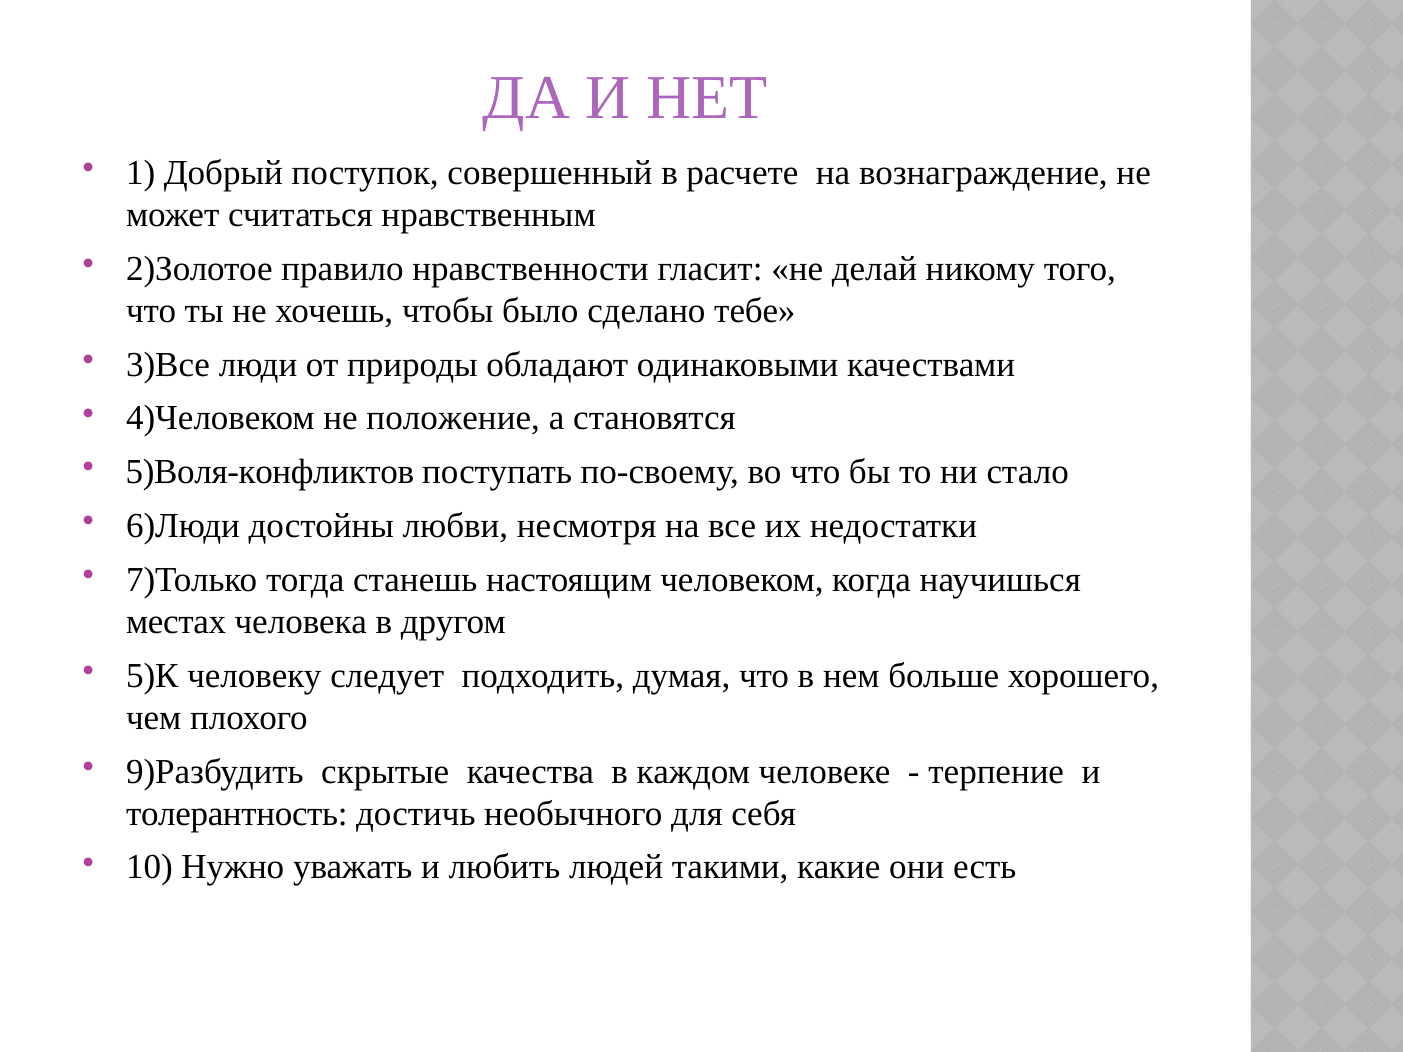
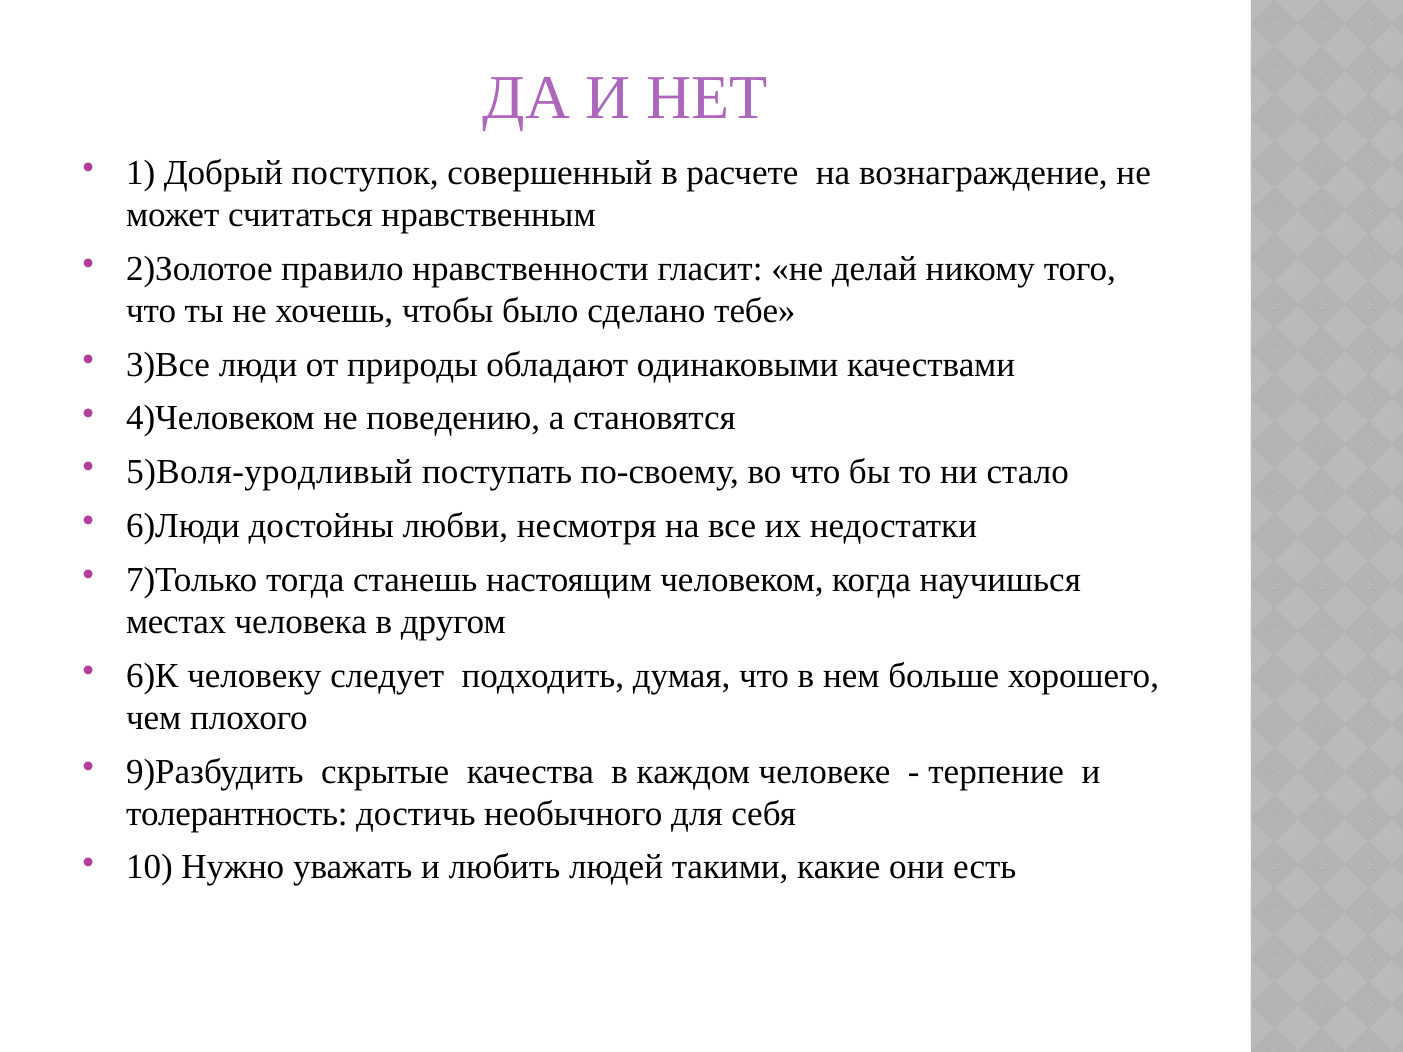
положение: положение -> поведению
5)Воля-конфликтов: 5)Воля-конфликтов -> 5)Воля-уродливый
5)К: 5)К -> 6)К
